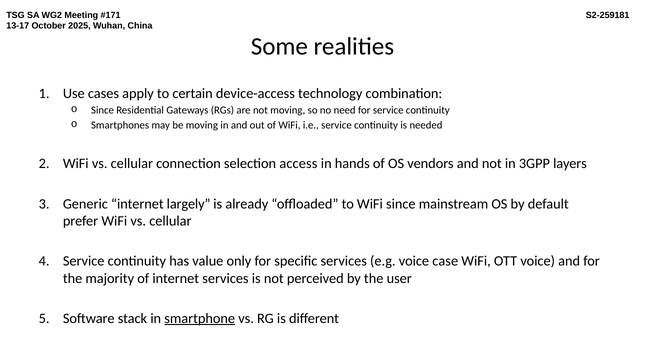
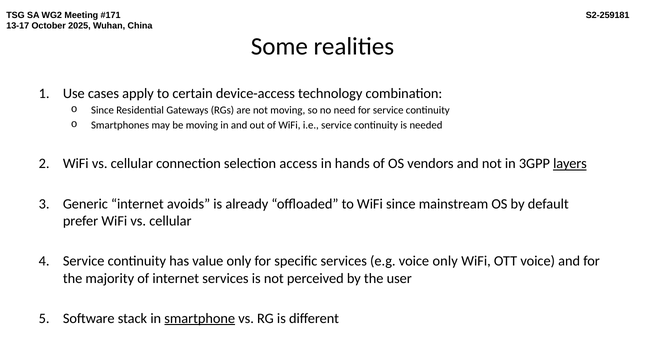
layers underline: none -> present
largely: largely -> avoids
voice case: case -> only
